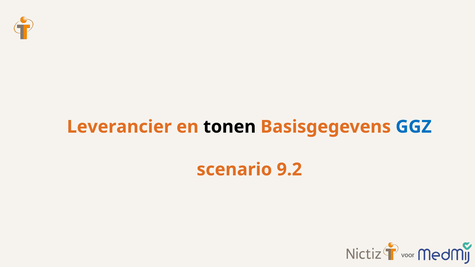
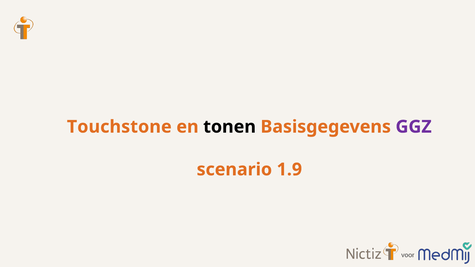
Leverancier: Leverancier -> Touchstone
GGZ colour: blue -> purple
9.2: 9.2 -> 1.9
